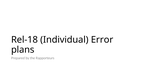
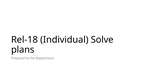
Error: Error -> Solve
